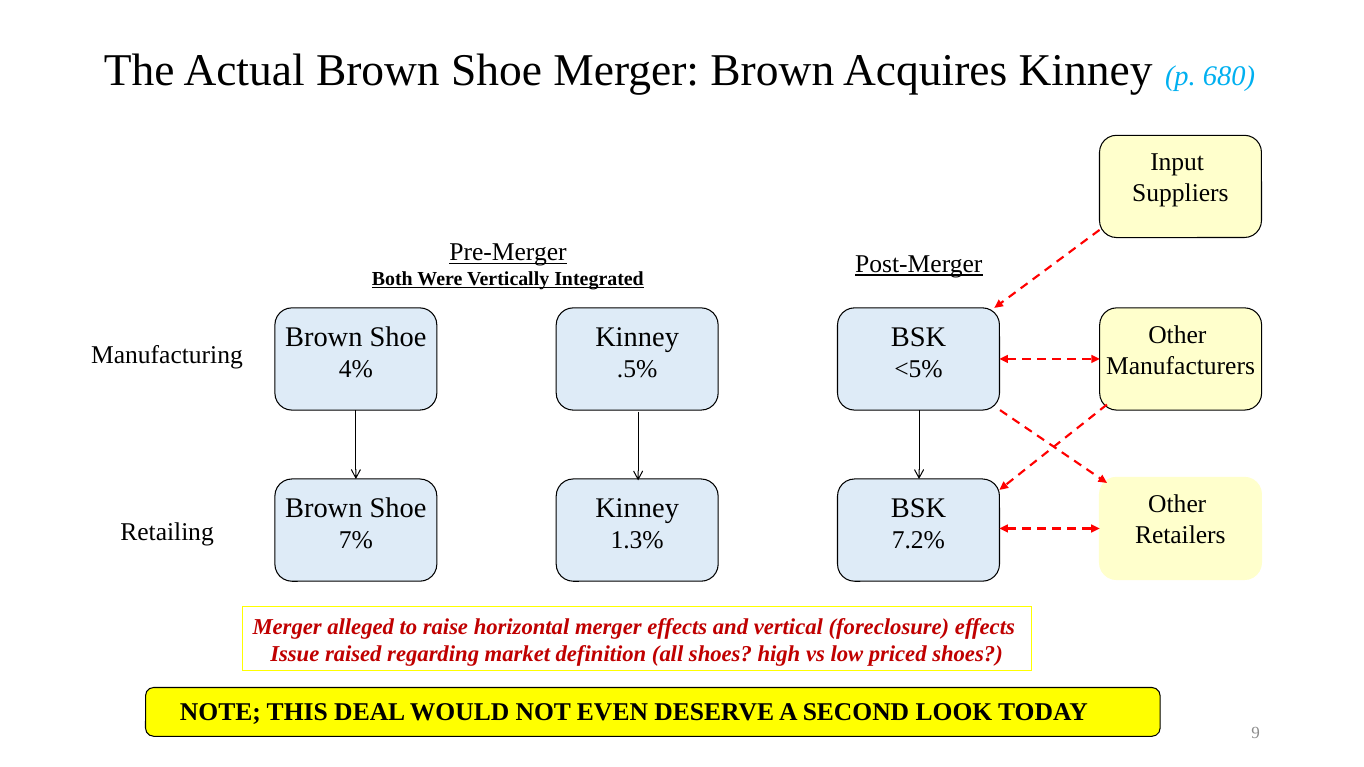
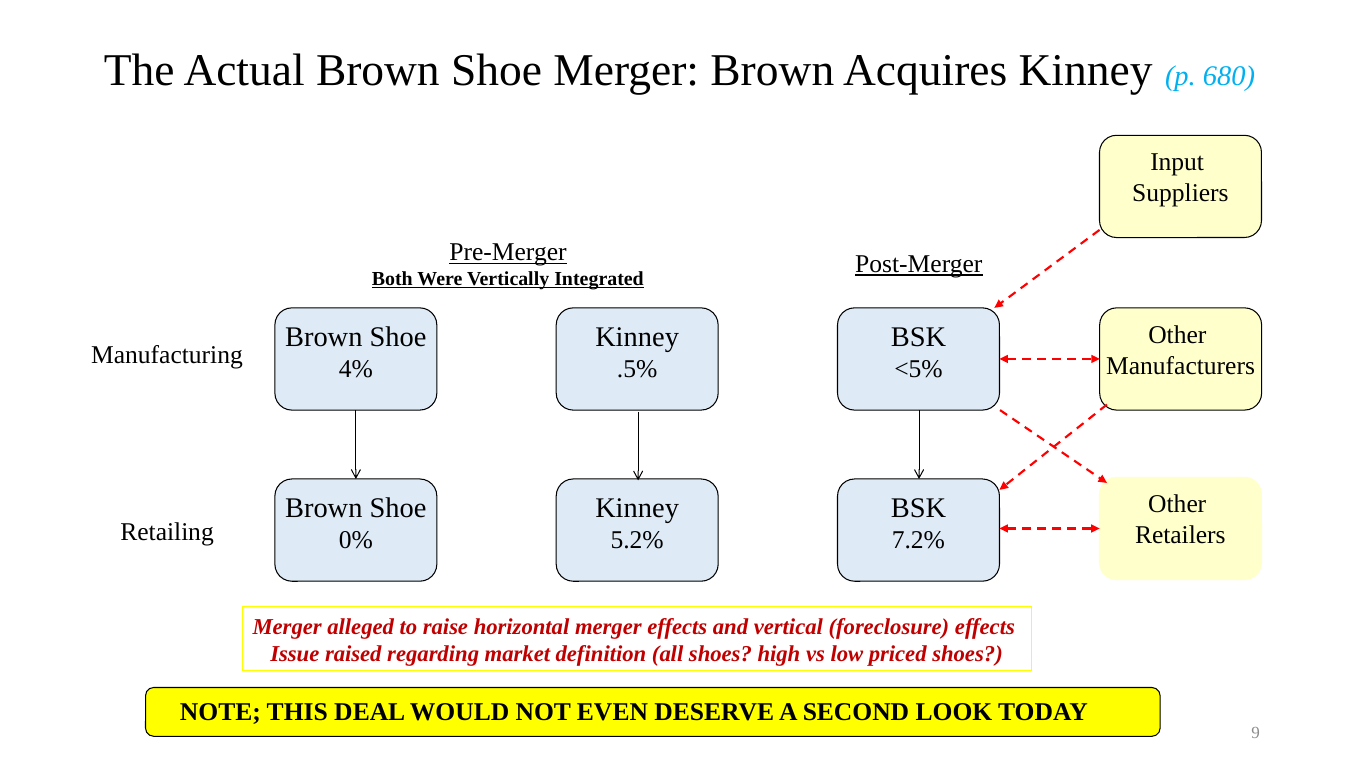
7%: 7% -> 0%
1.3%: 1.3% -> 5.2%
